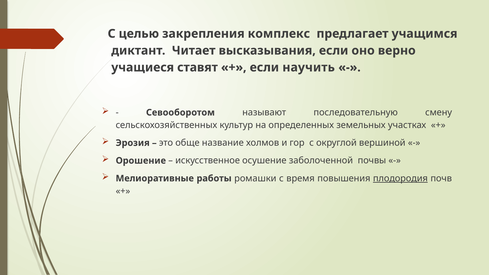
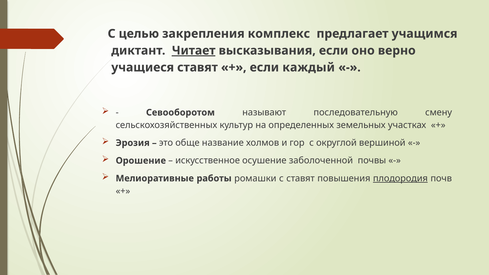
Читает underline: none -> present
научить: научить -> каждый
с время: время -> ставят
